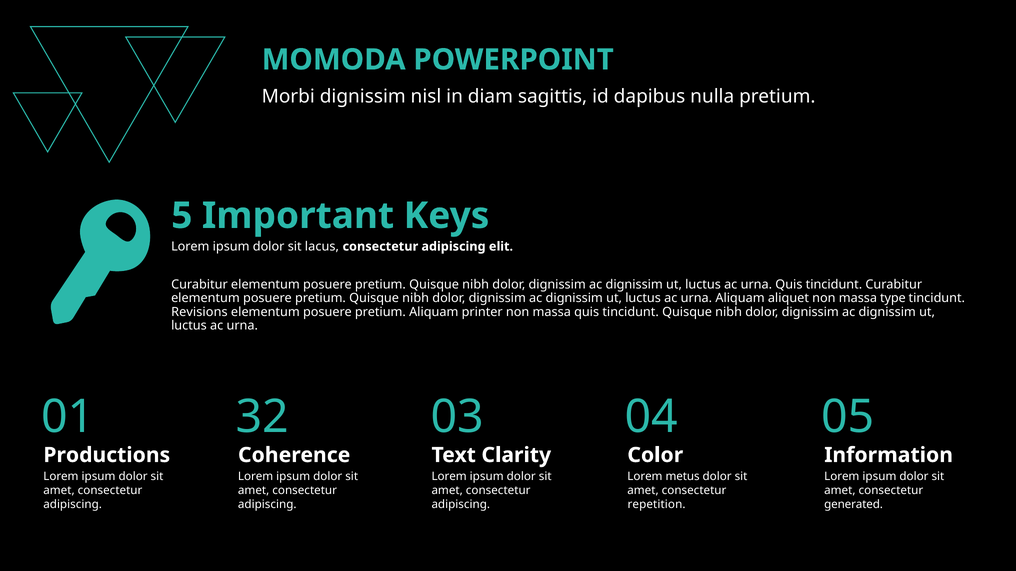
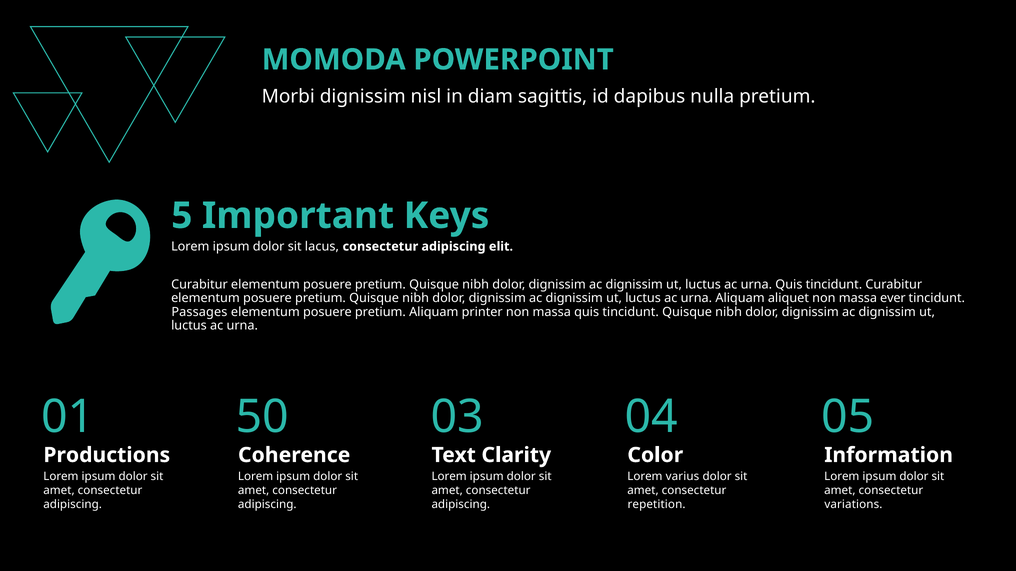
type: type -> ever
Revisions: Revisions -> Passages
32: 32 -> 50
metus: metus -> varius
generated: generated -> variations
